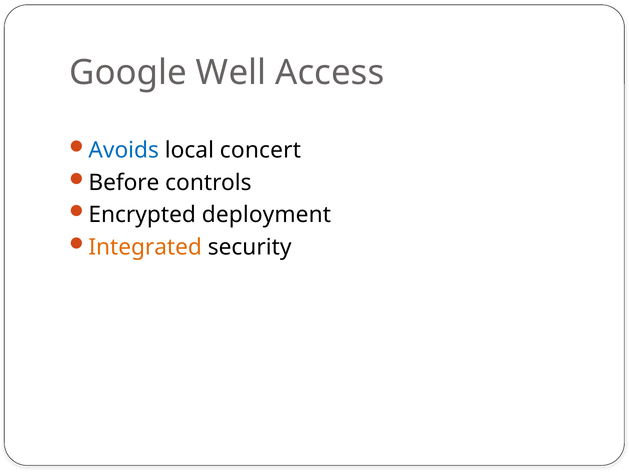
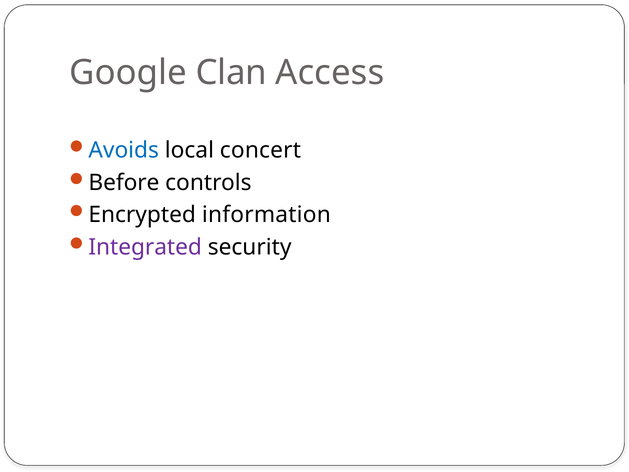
Well: Well -> Clan
deployment: deployment -> information
Integrated colour: orange -> purple
